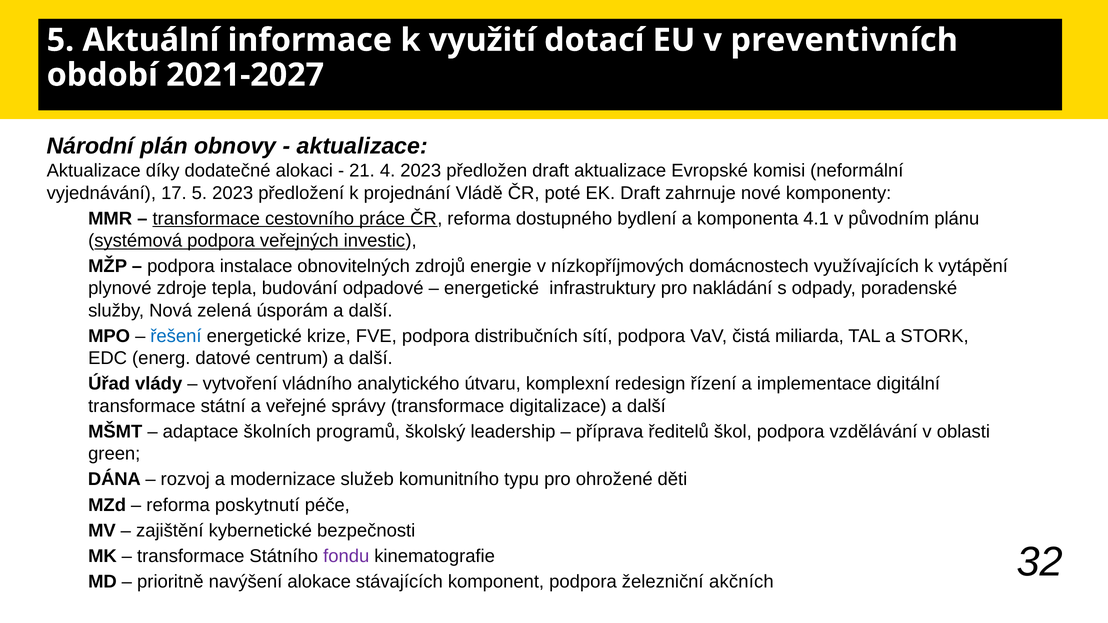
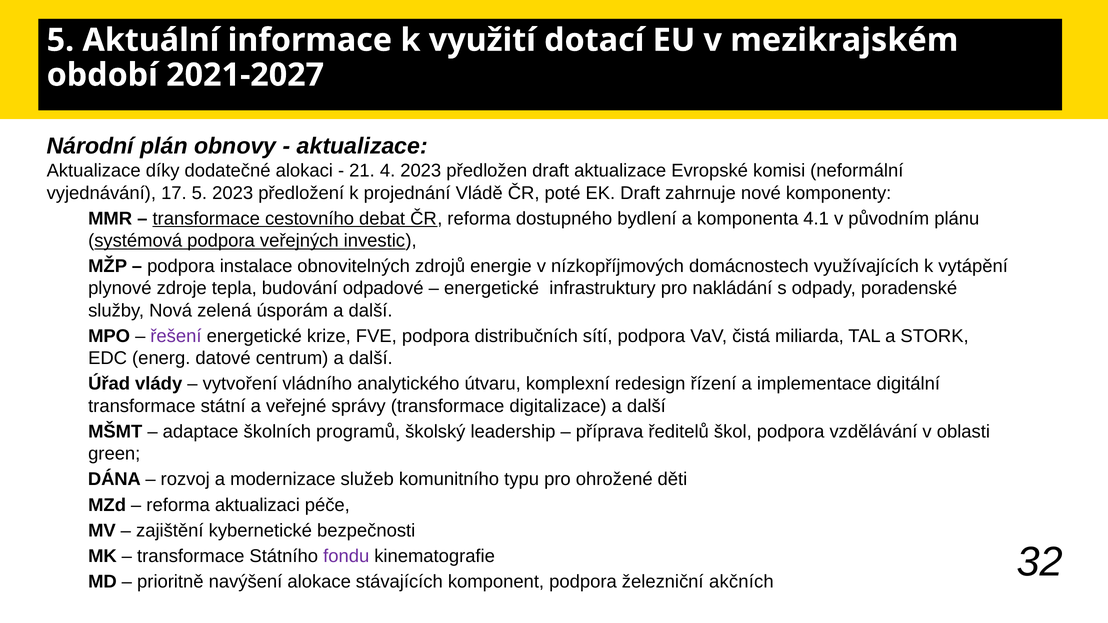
preventivních: preventivních -> mezikrajském
práce: práce -> debat
řešení colour: blue -> purple
poskytnutí: poskytnutí -> aktualizaci
